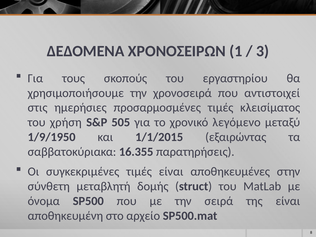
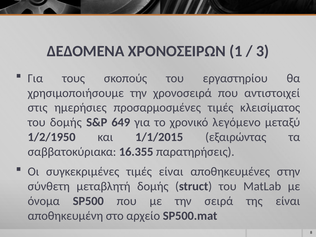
του χρήση: χρήση -> δομής
505: 505 -> 649
1/9/1950: 1/9/1950 -> 1/2/1950
